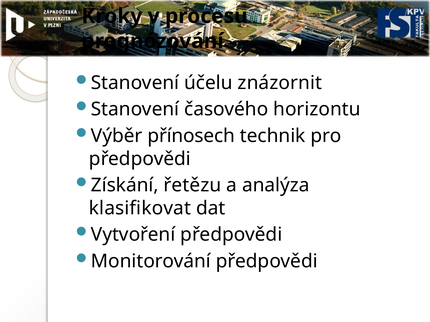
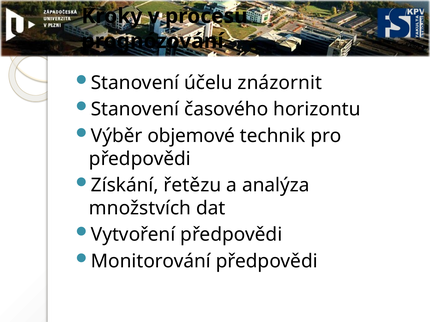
přínosech: přínosech -> objemové
klasifikovat: klasifikovat -> množstvích
